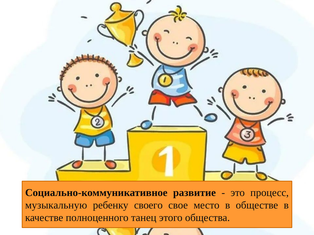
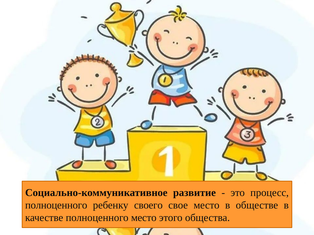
музыкальную at (56, 206): музыкальную -> полноценного
полноценного танец: танец -> место
